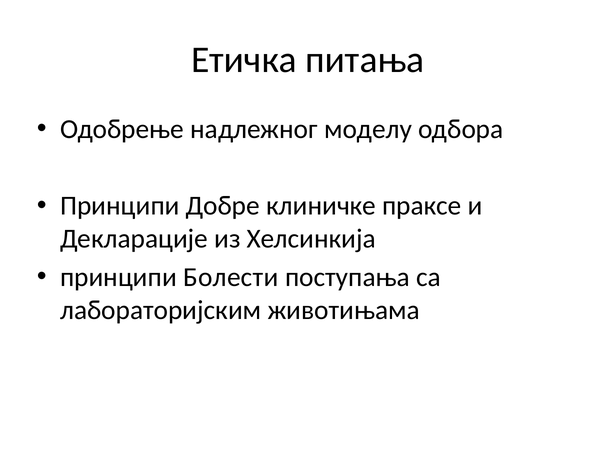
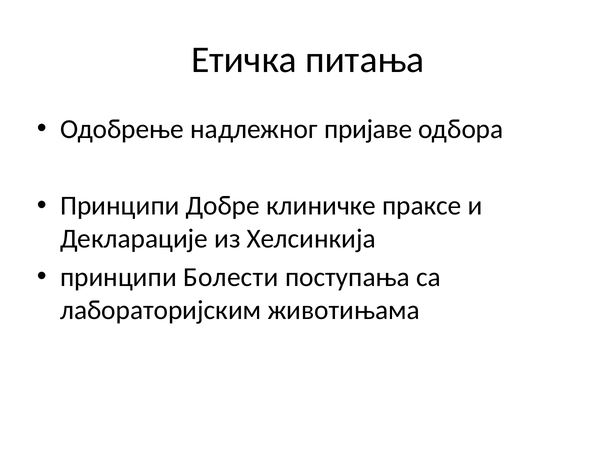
моделу: моделу -> пријаве
